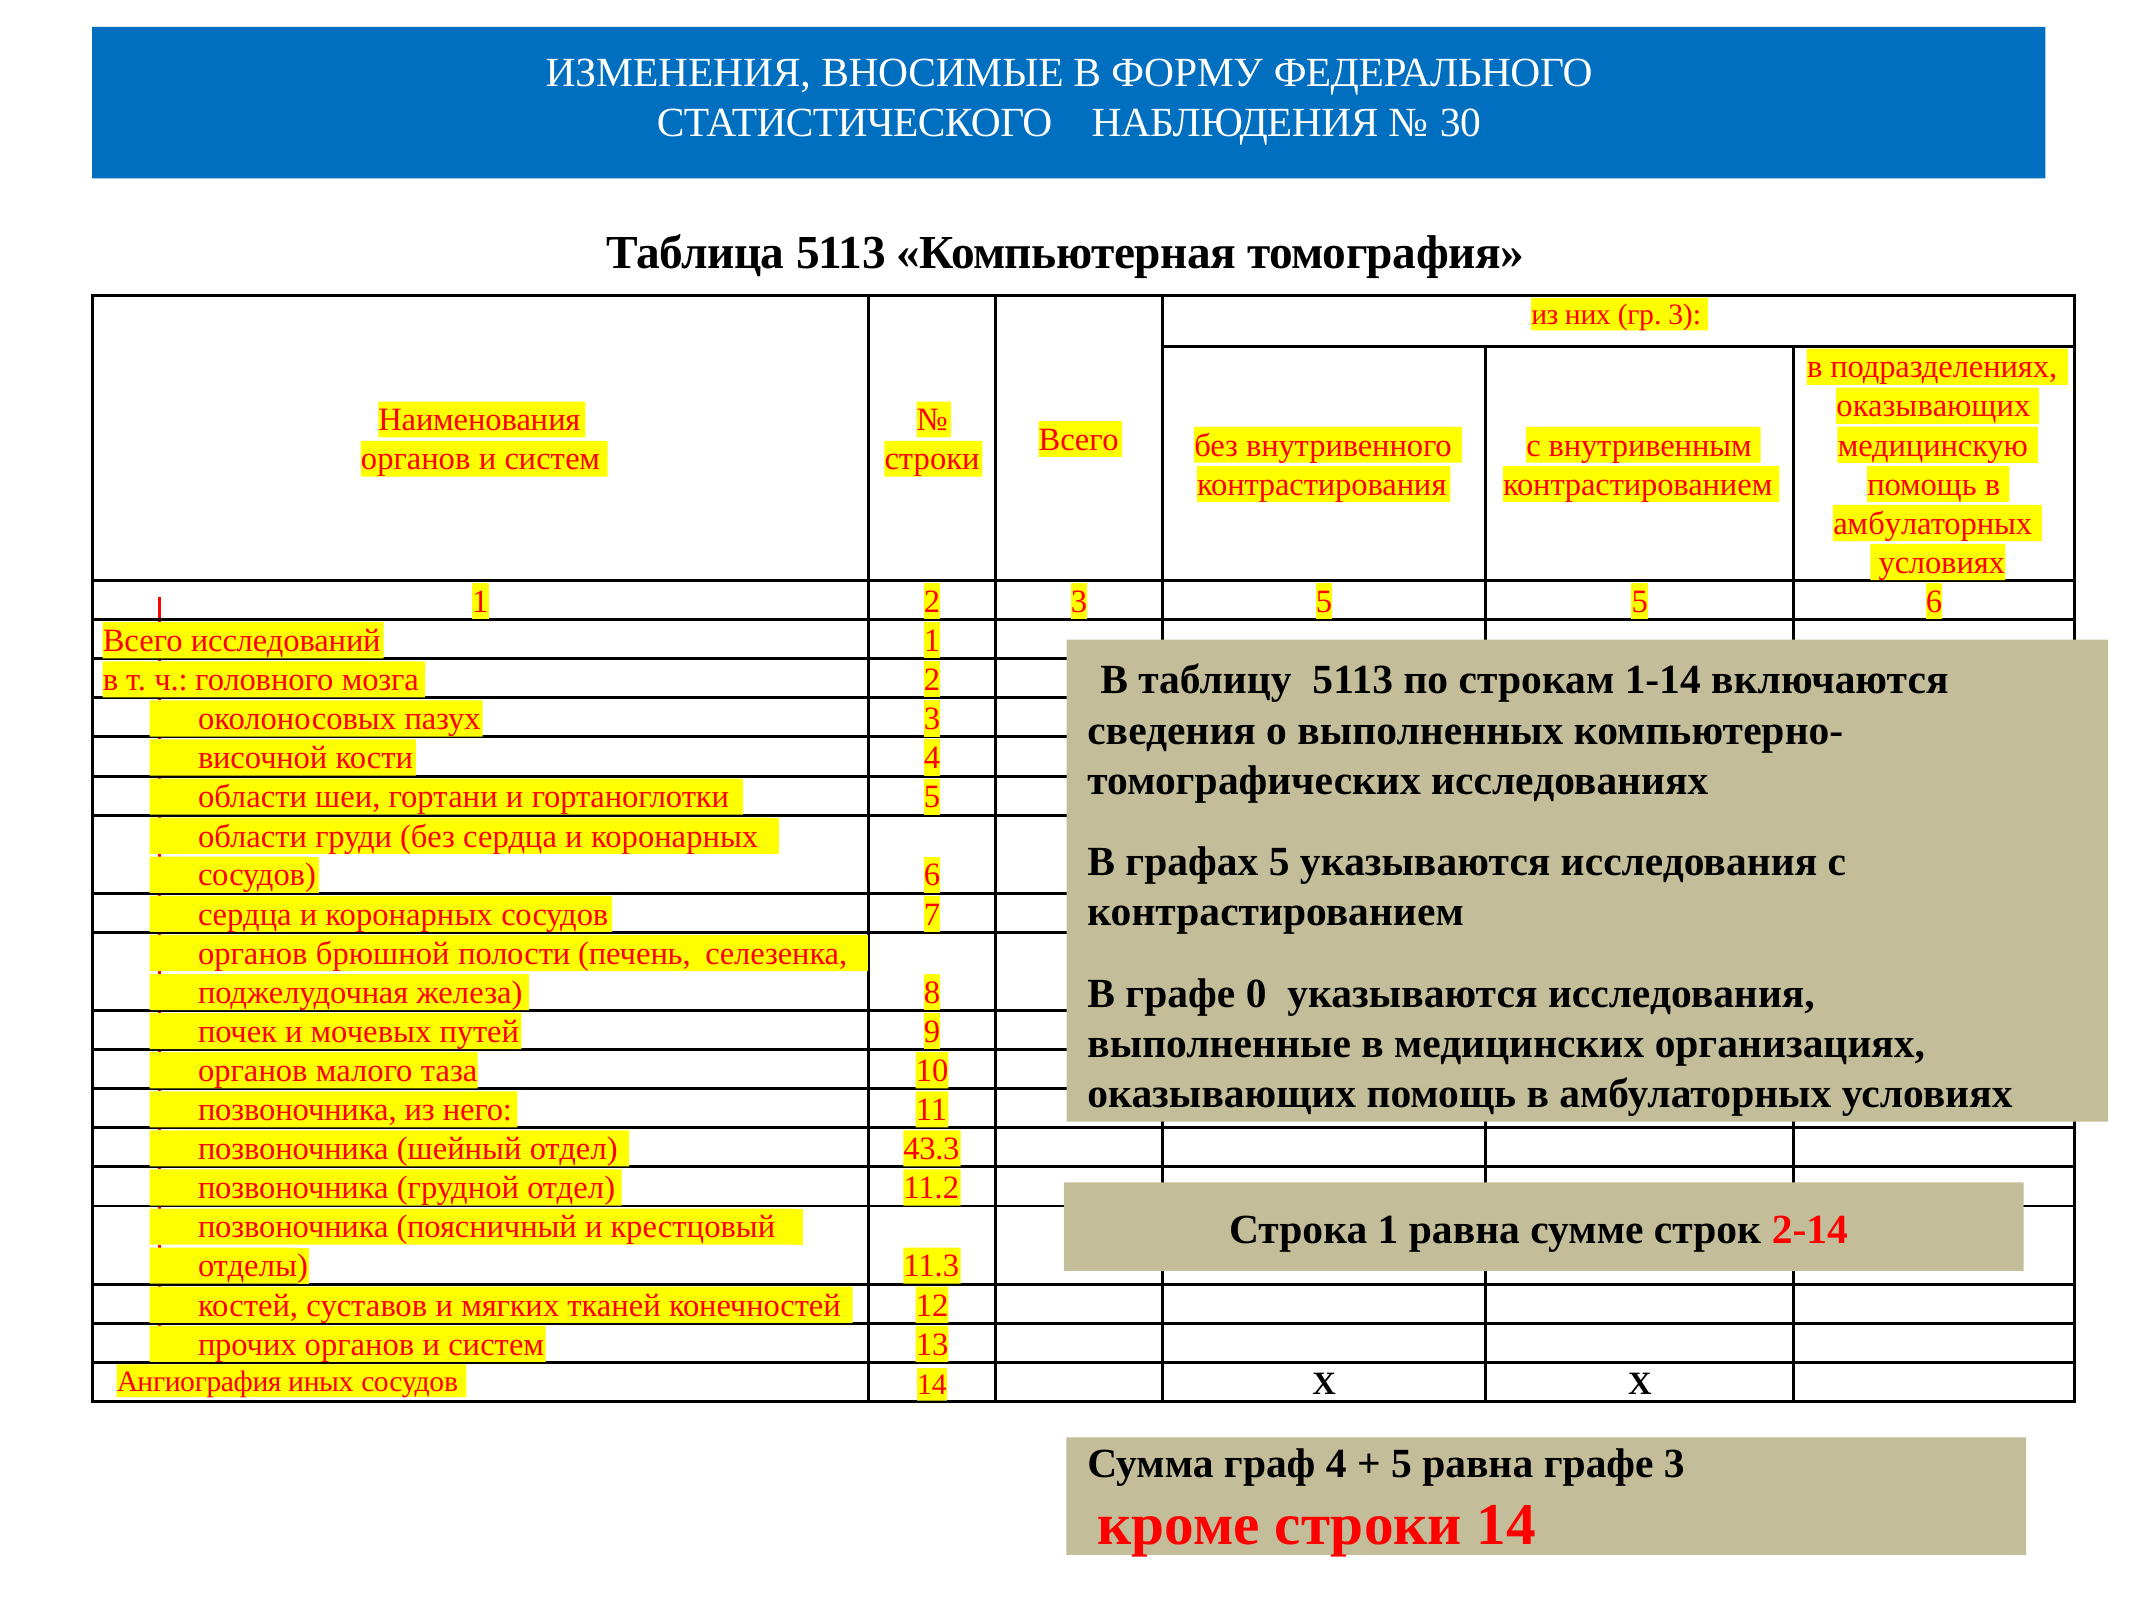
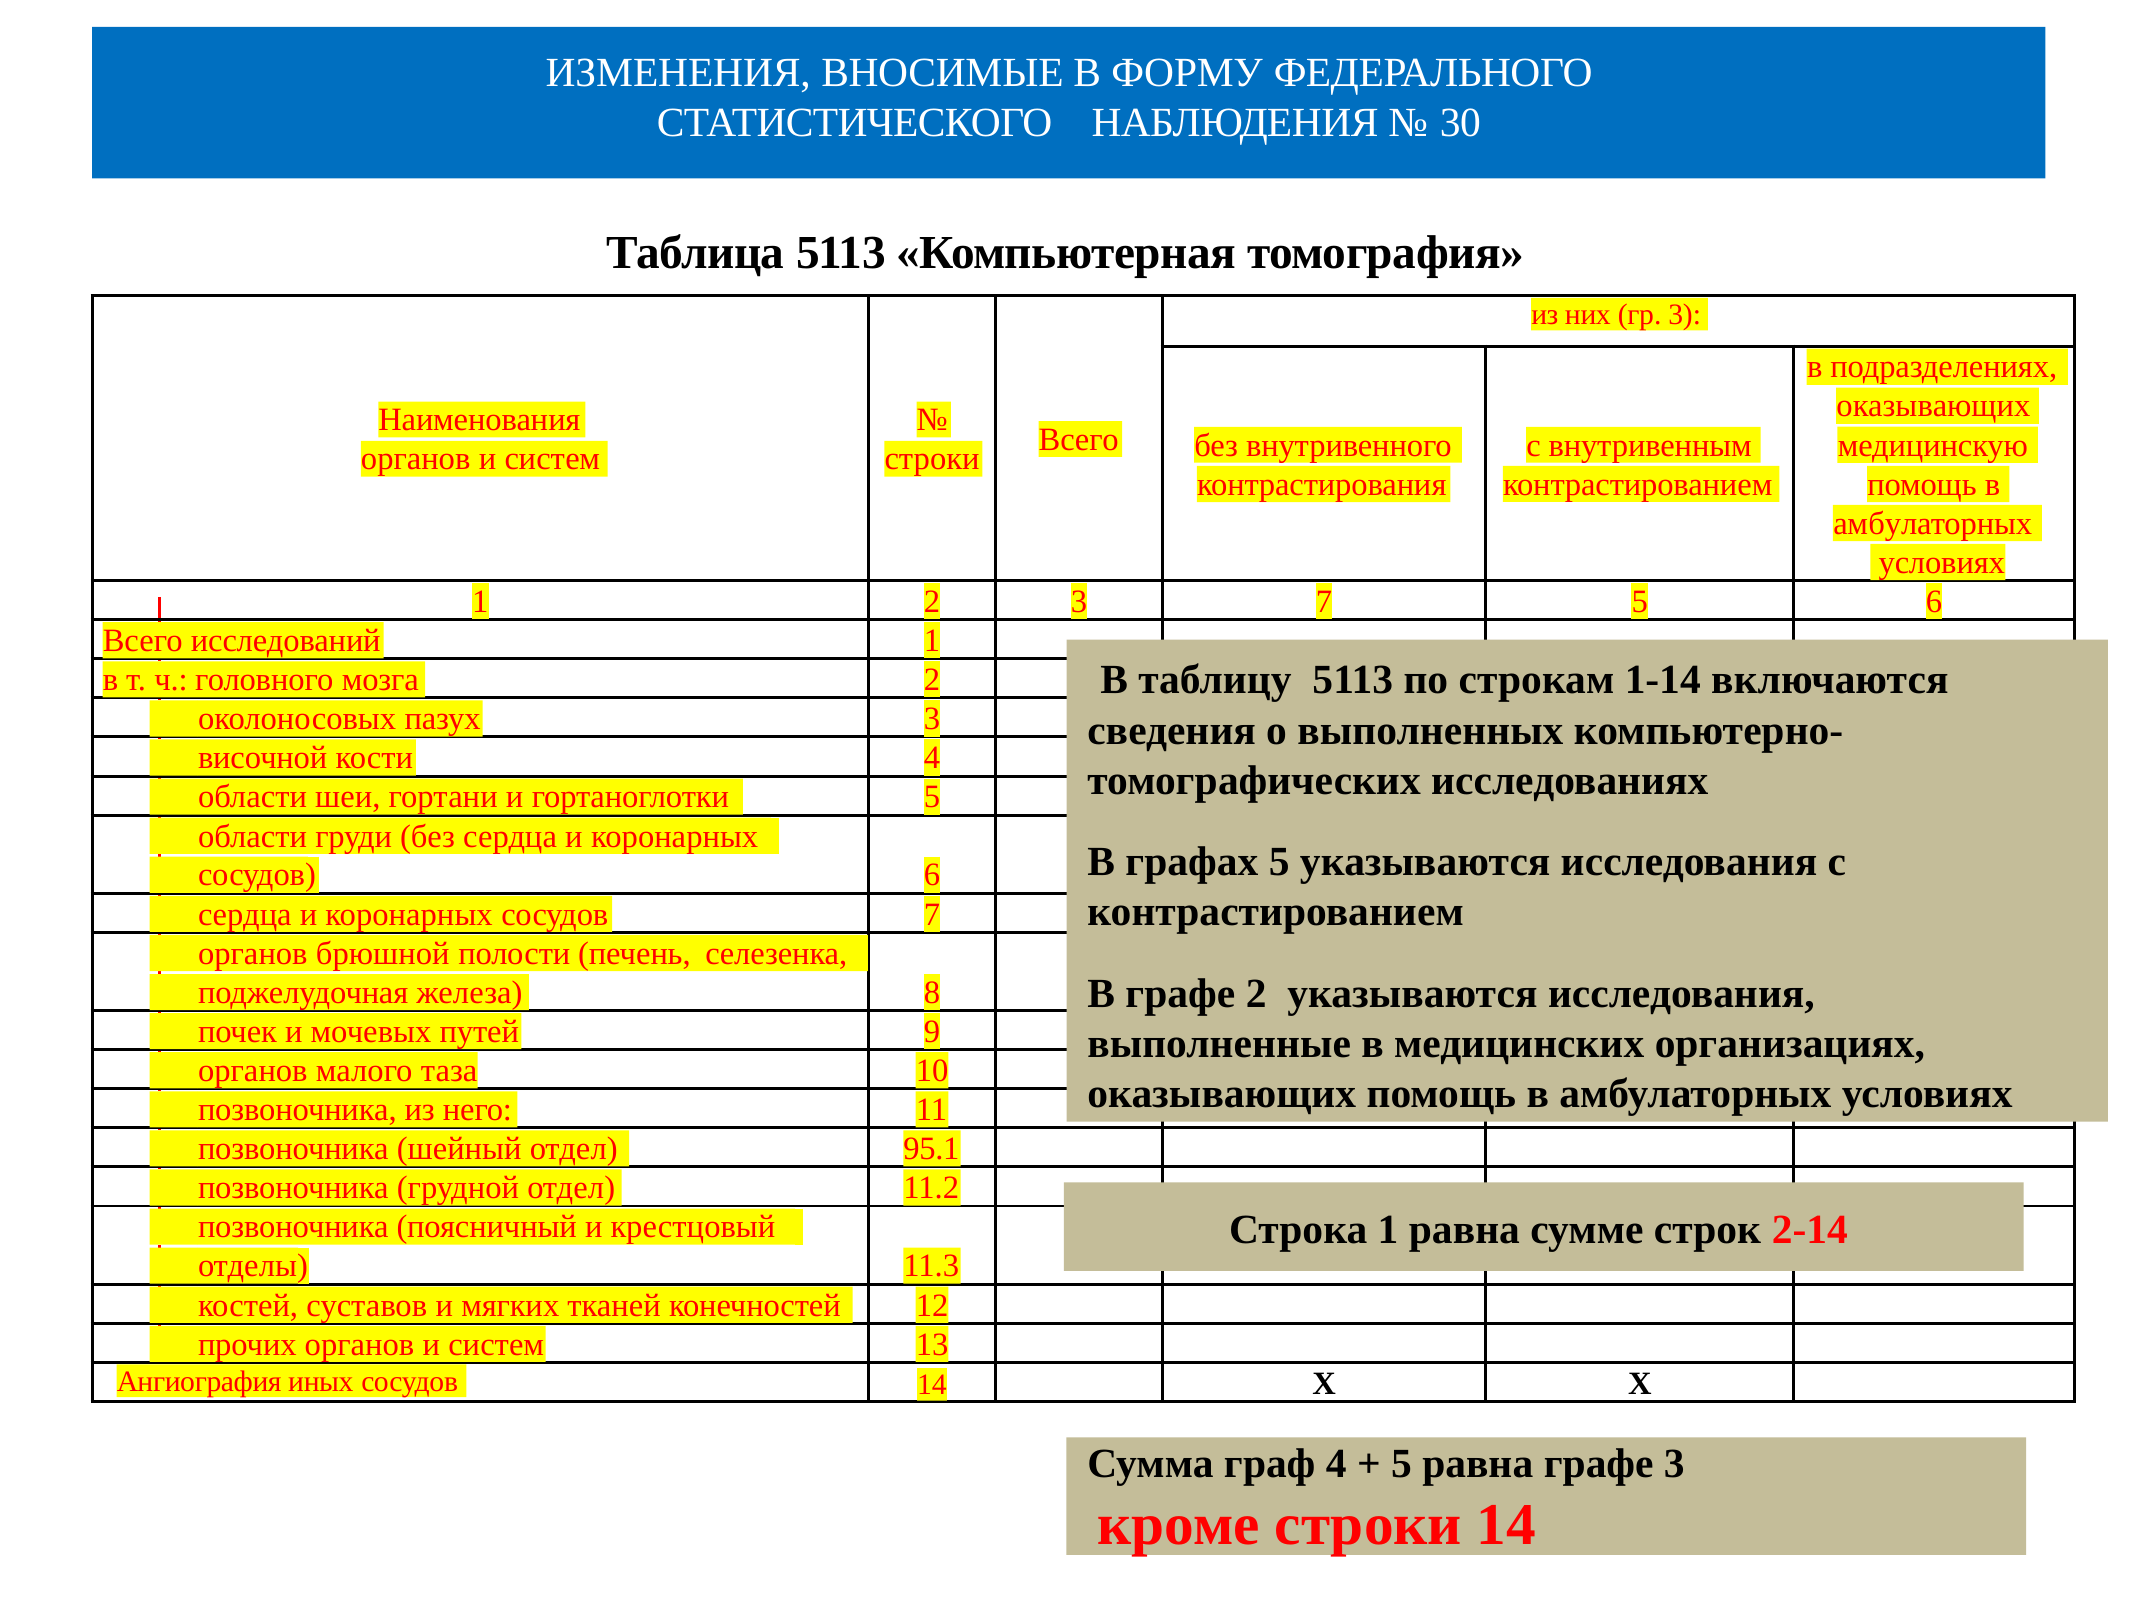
3 5: 5 -> 7
графе 0: 0 -> 2
43.3: 43.3 -> 95.1
